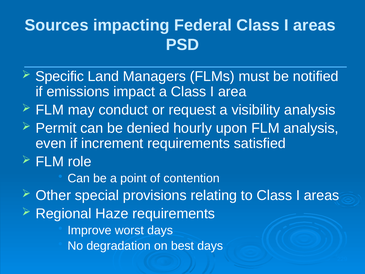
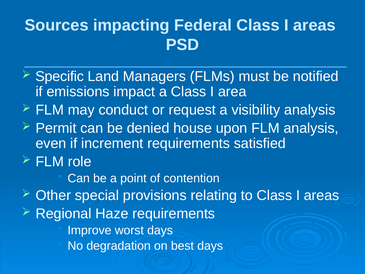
hourly: hourly -> house
